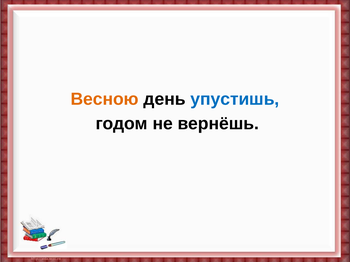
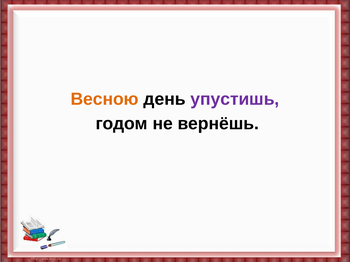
упустишь colour: blue -> purple
